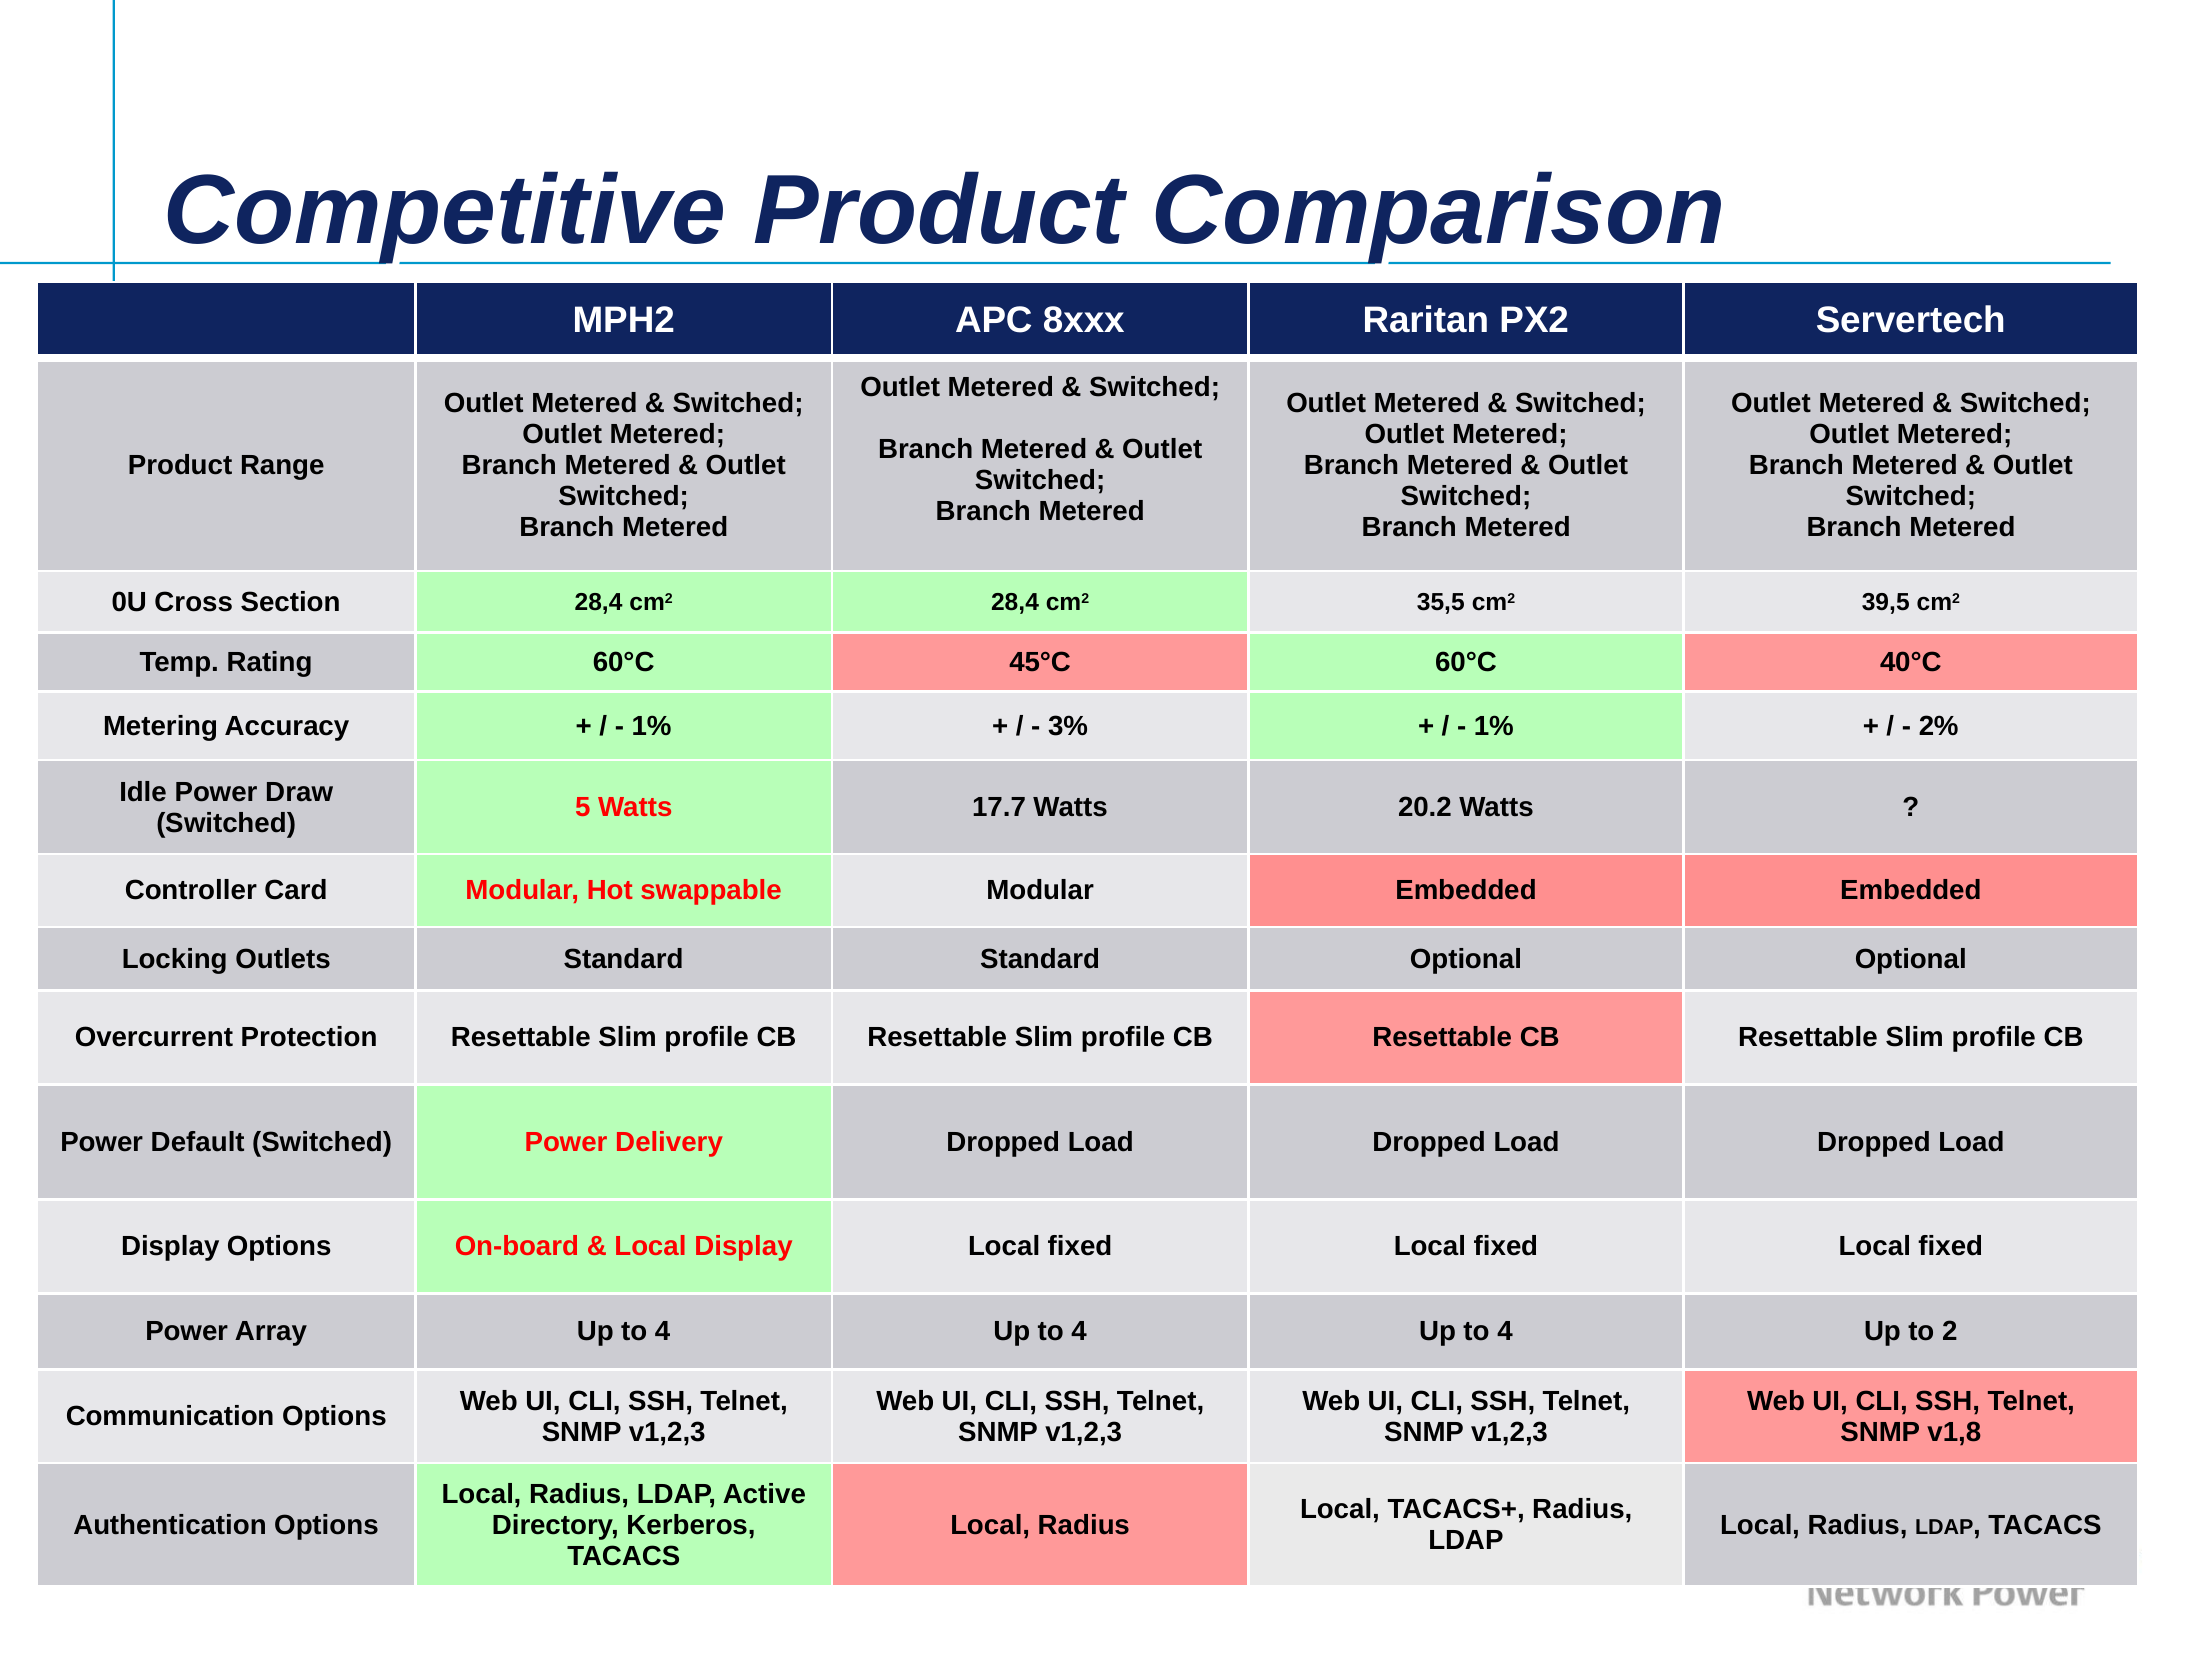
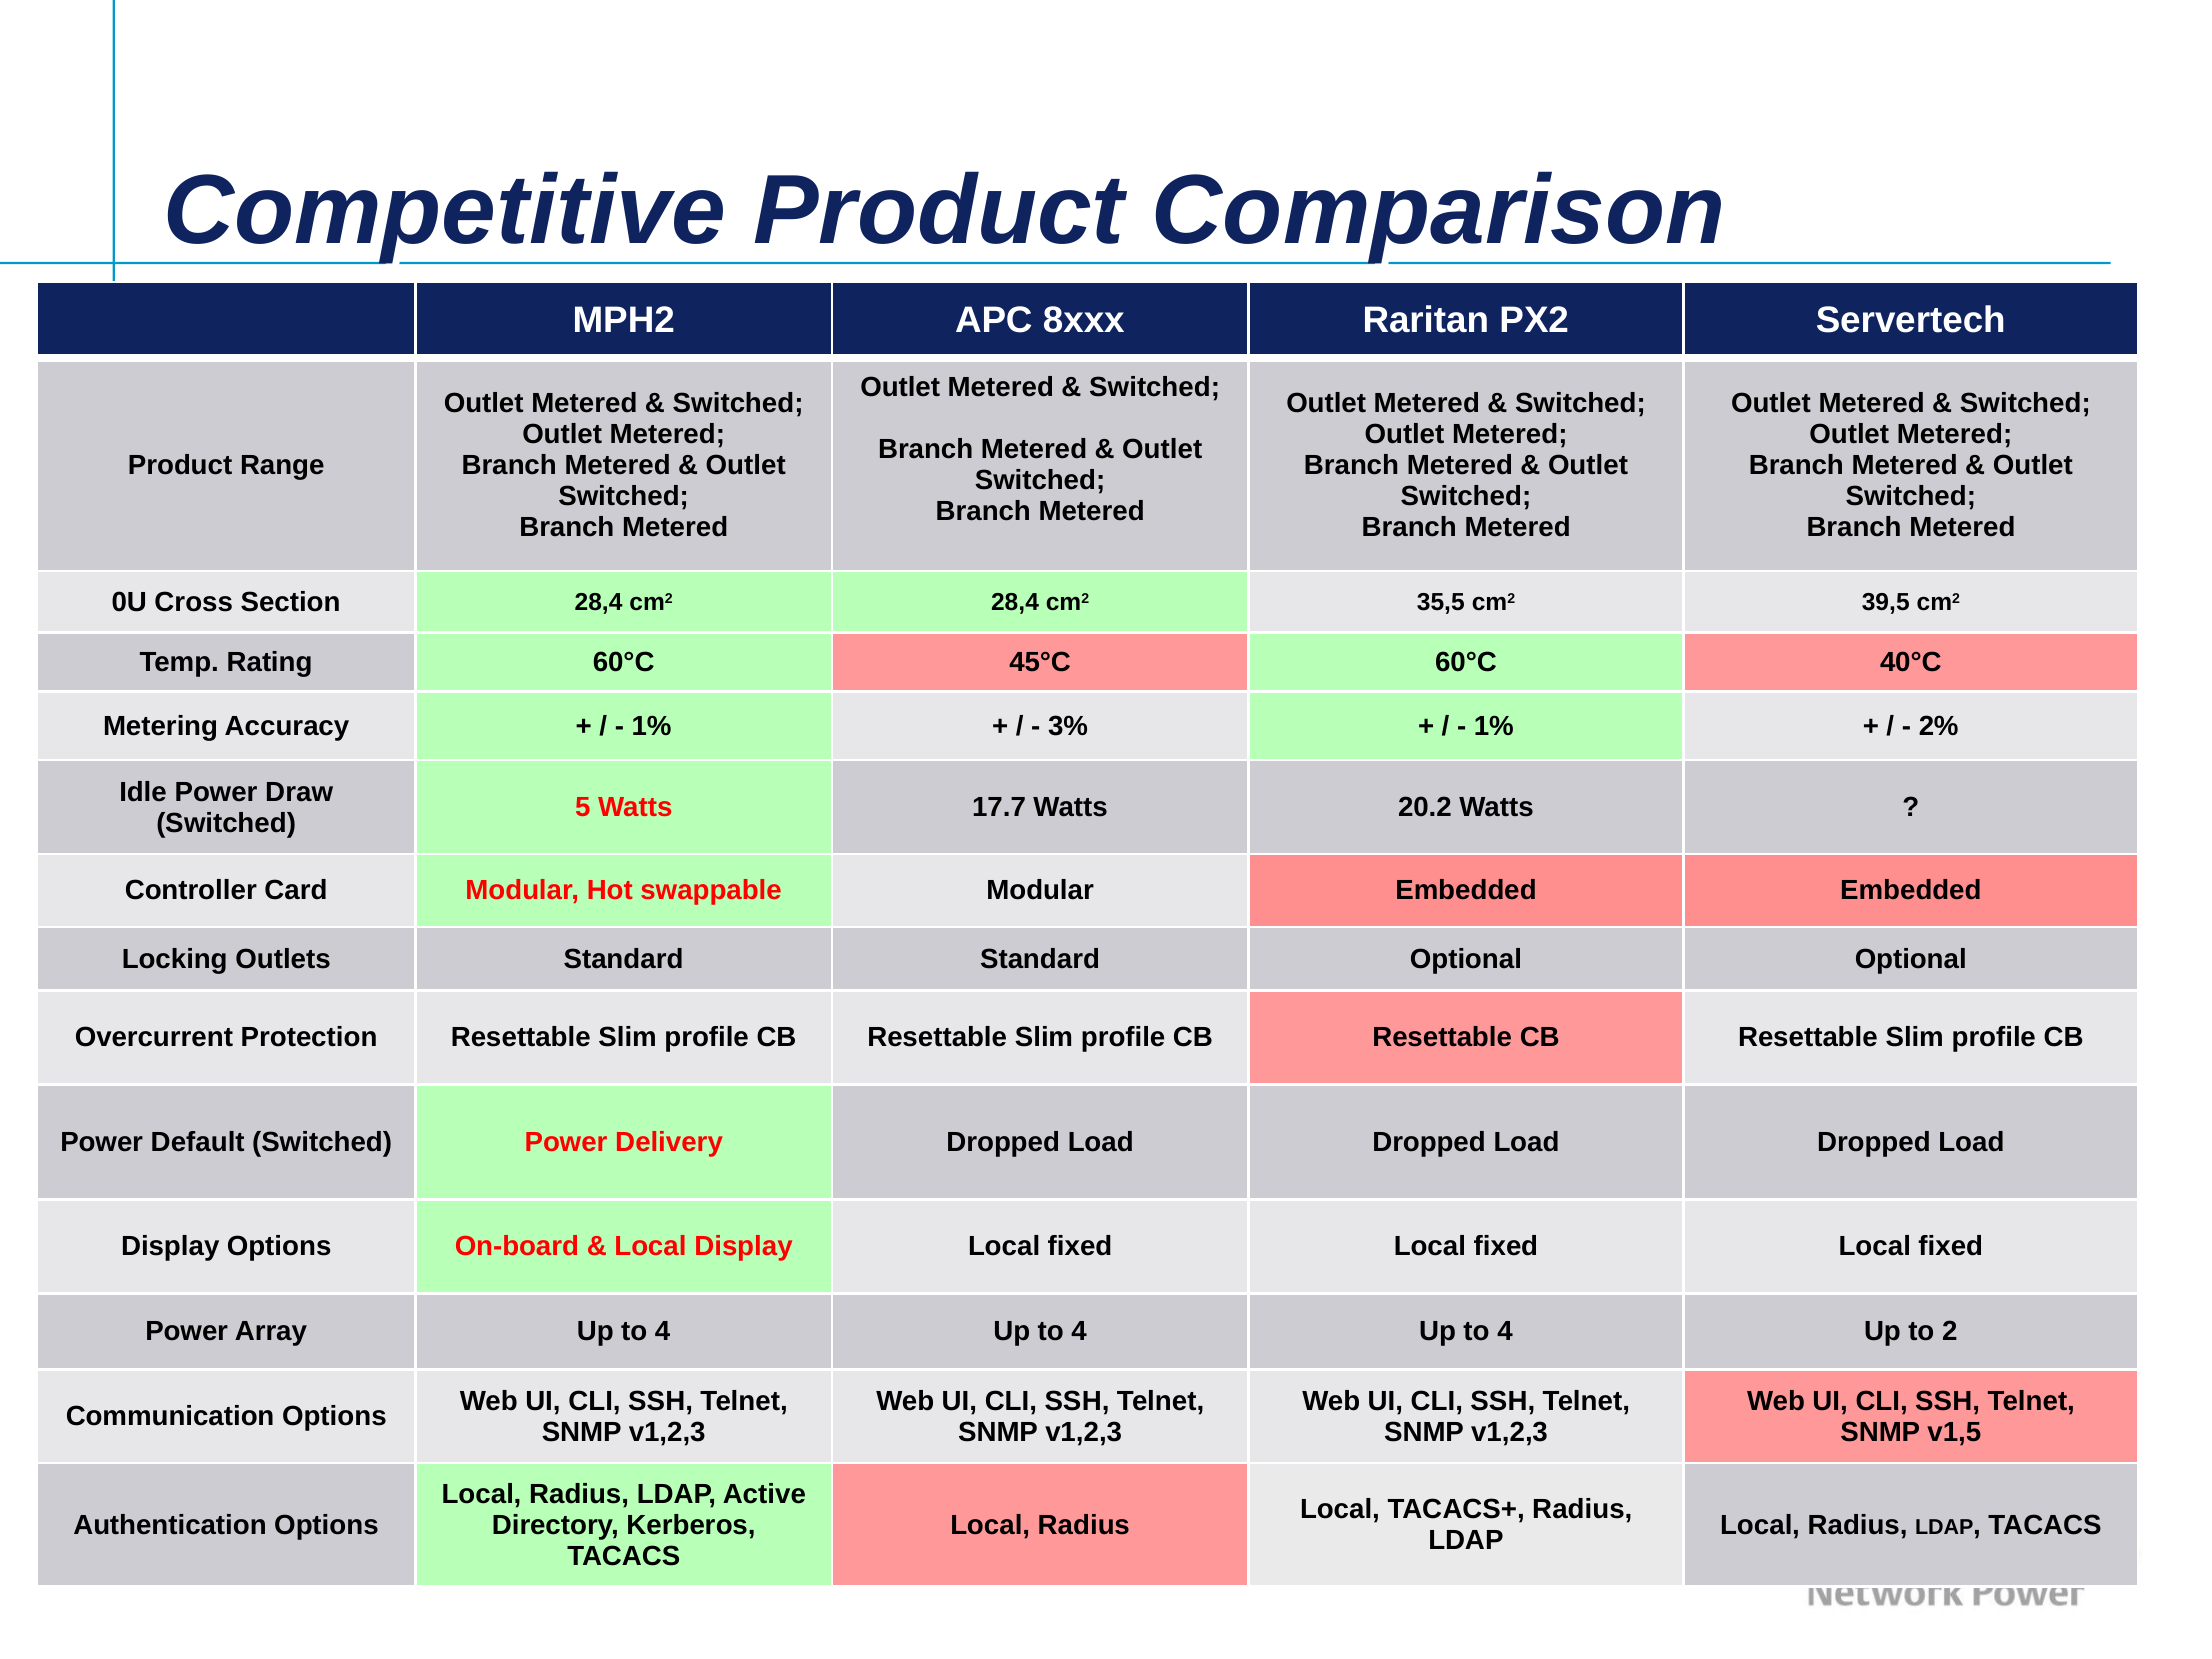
v1,8: v1,8 -> v1,5
